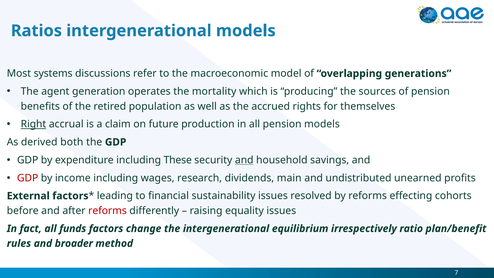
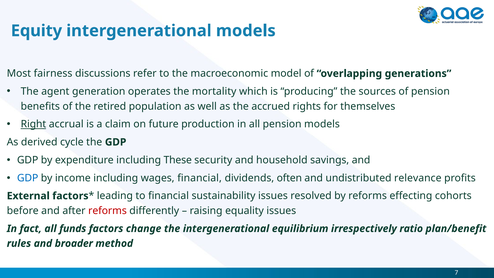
Ratios: Ratios -> Equity
systems: systems -> fairness
both: both -> cycle
and at (244, 160) underline: present -> none
GDP at (28, 178) colour: red -> blue
wages research: research -> financial
main: main -> often
unearned: unearned -> relevance
